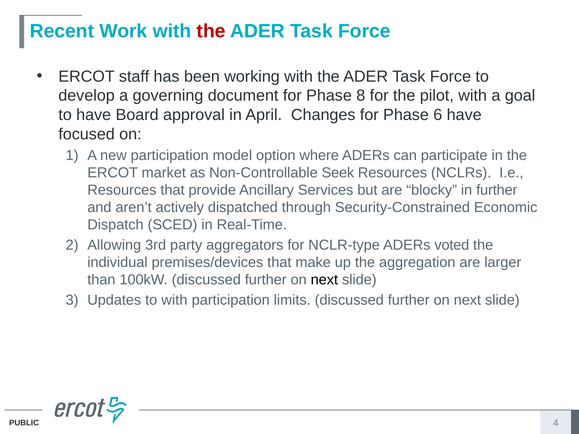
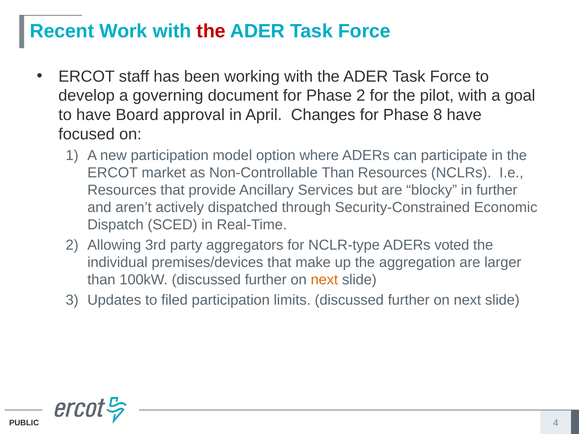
Phase 8: 8 -> 2
6: 6 -> 8
Non-Controllable Seek: Seek -> Than
next at (324, 280) colour: black -> orange
to with: with -> filed
